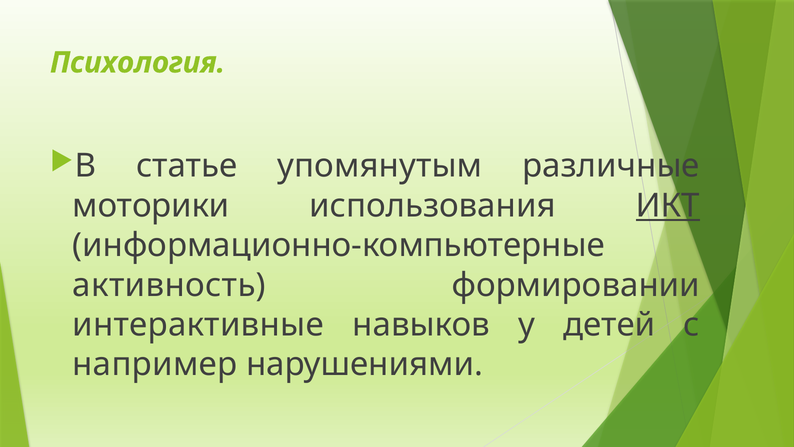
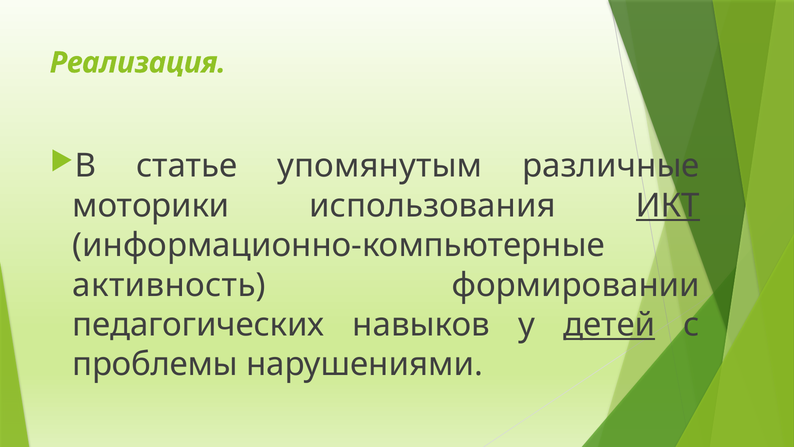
Психология: Психология -> Реализация
интерактивные: интерактивные -> педагогических
детей underline: none -> present
например: например -> проблемы
